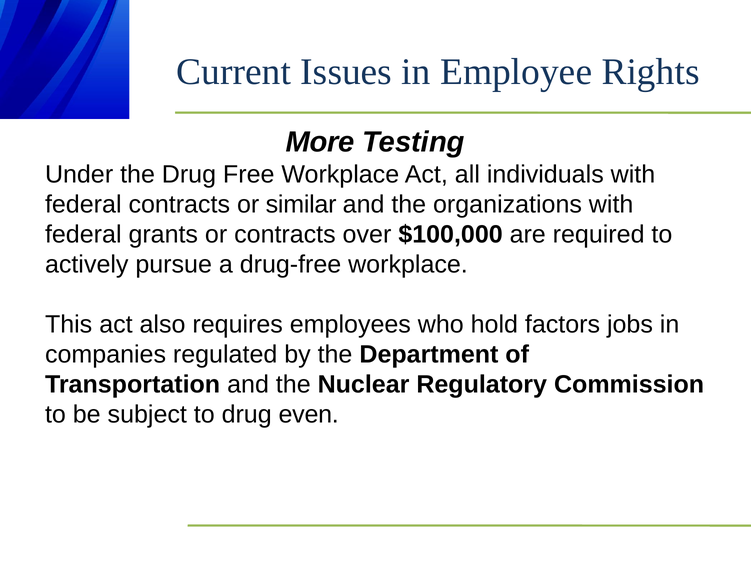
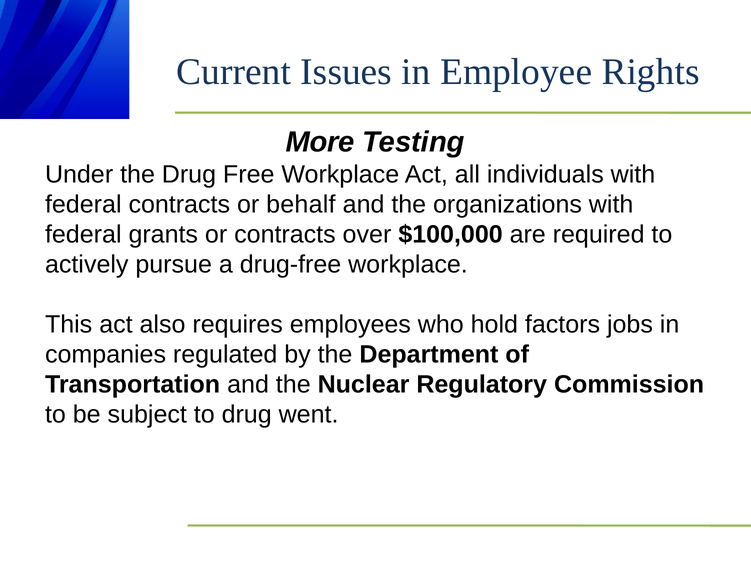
similar: similar -> behalf
even: even -> went
